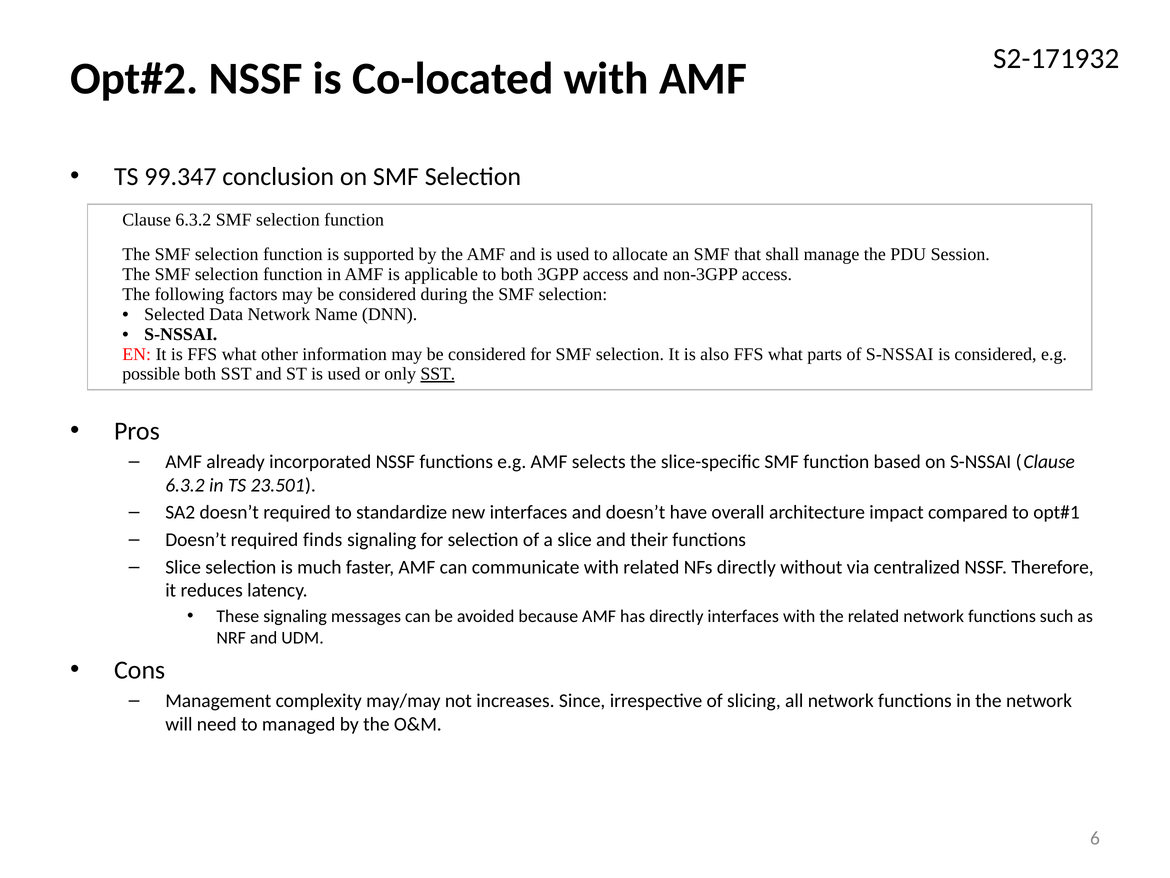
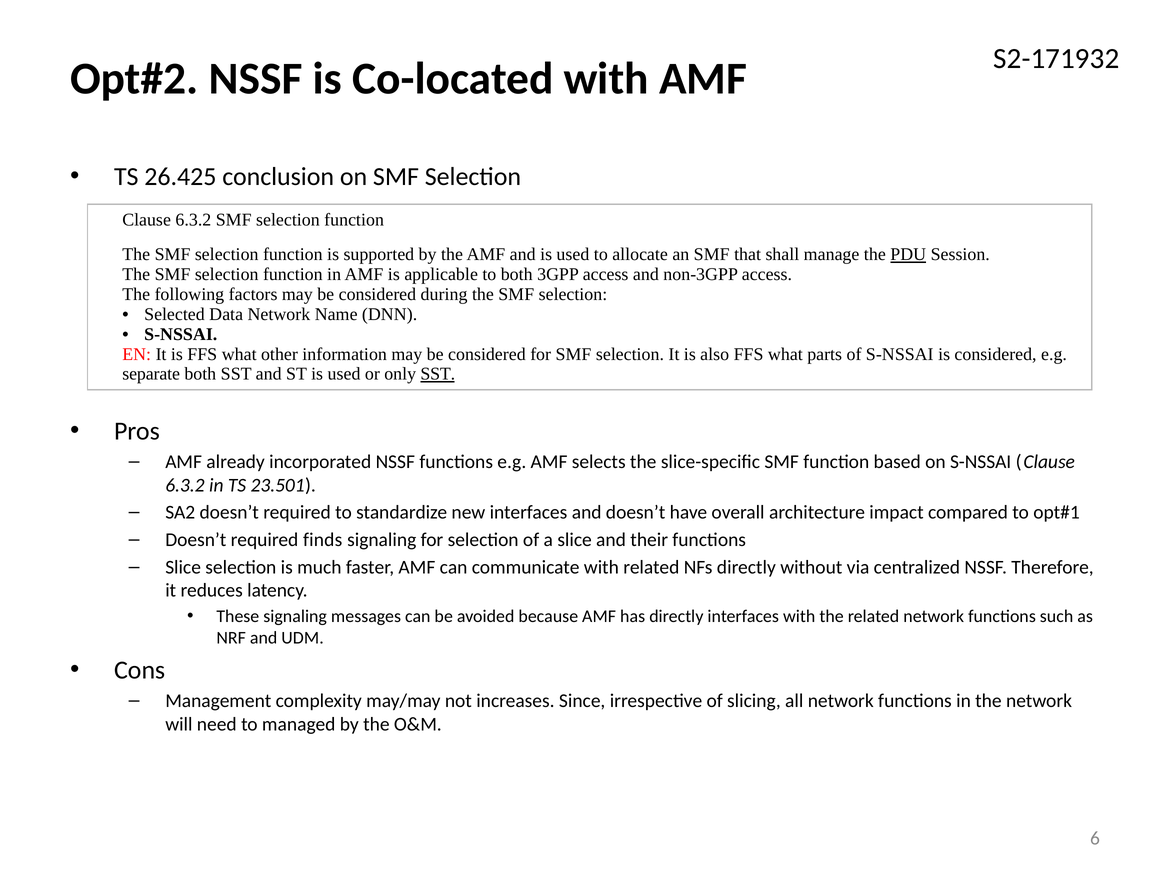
99.347: 99.347 -> 26.425
PDU underline: none -> present
possible: possible -> separate
